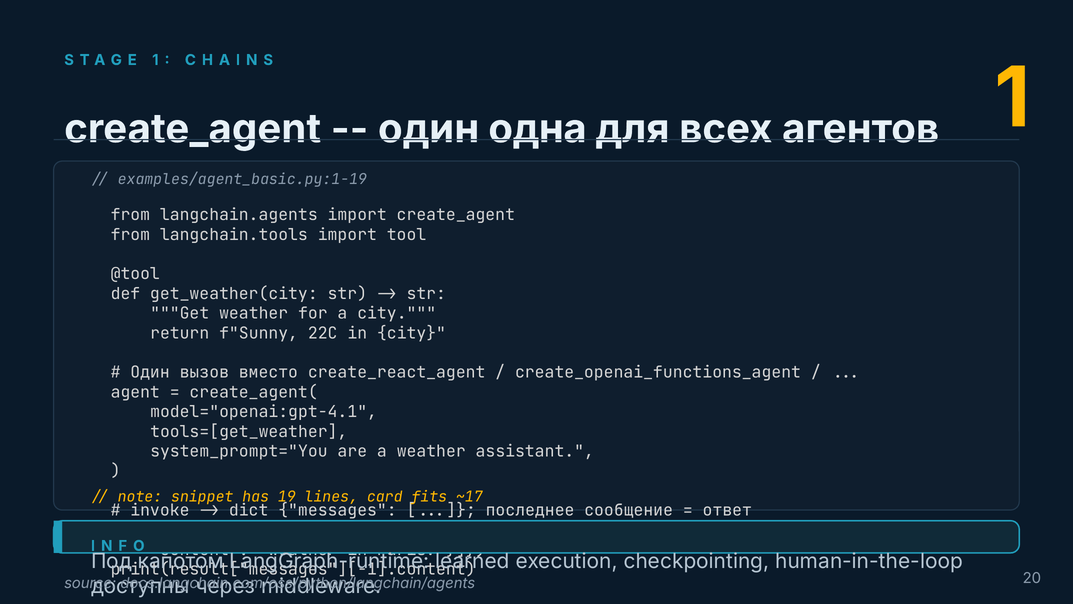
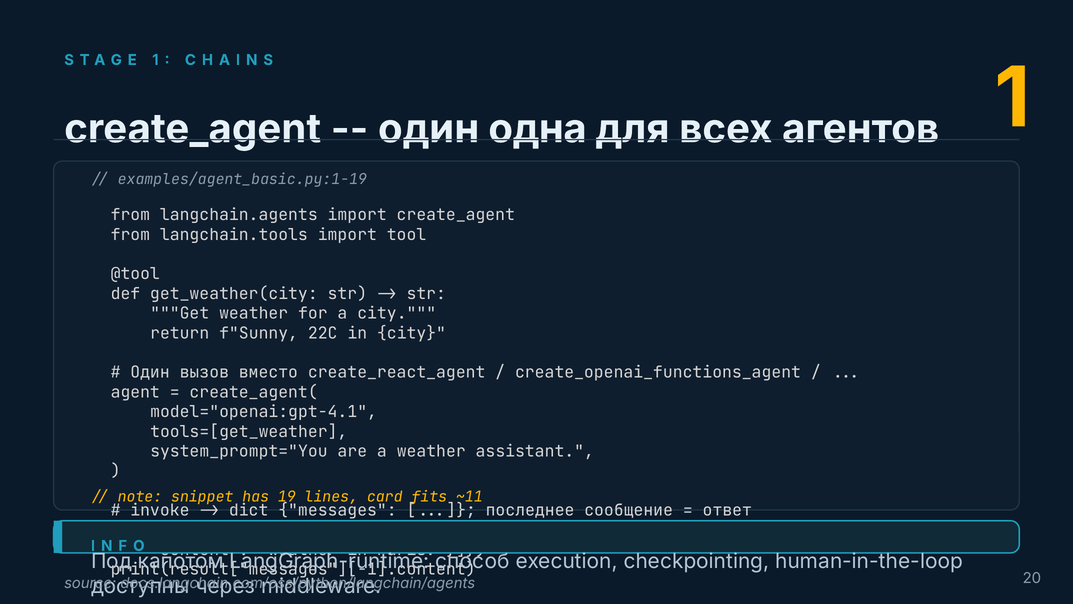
~17: ~17 -> ~11
learned: learned -> способ
